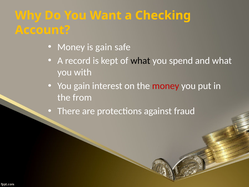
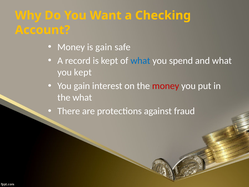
what at (140, 61) colour: black -> blue
you with: with -> kept
the from: from -> what
